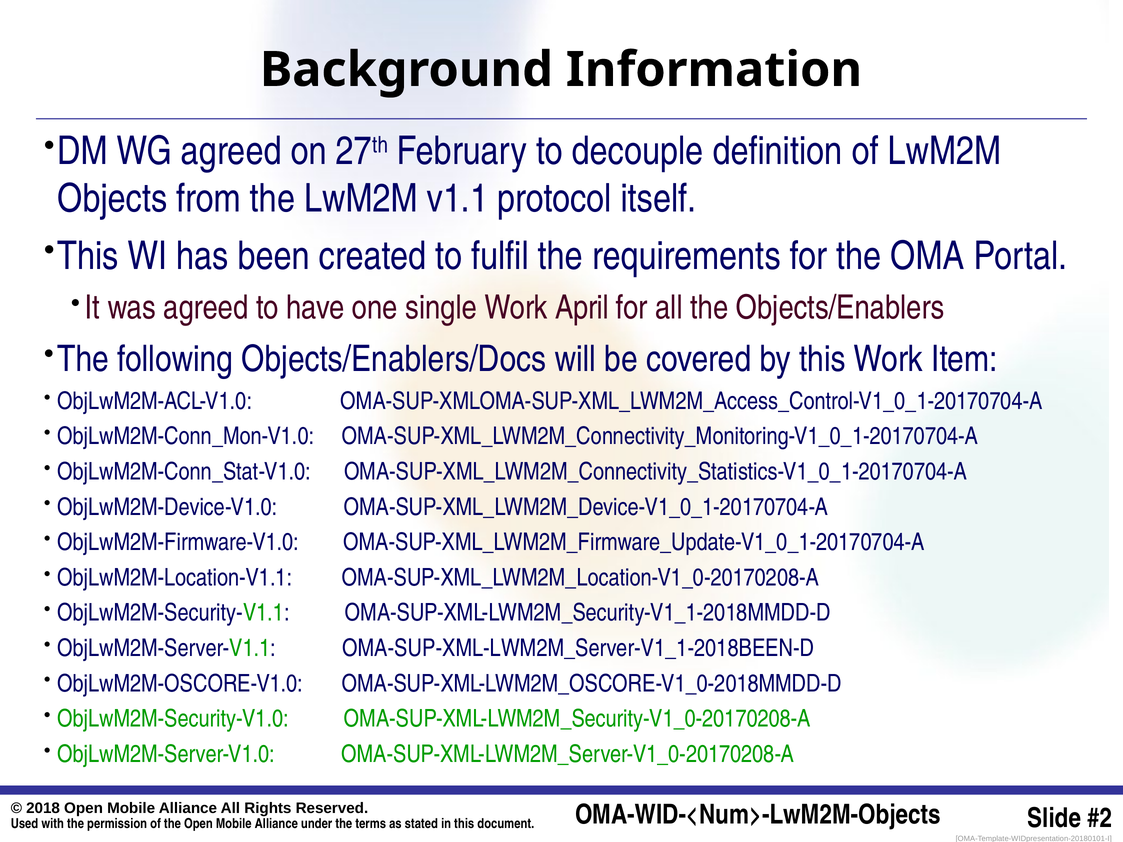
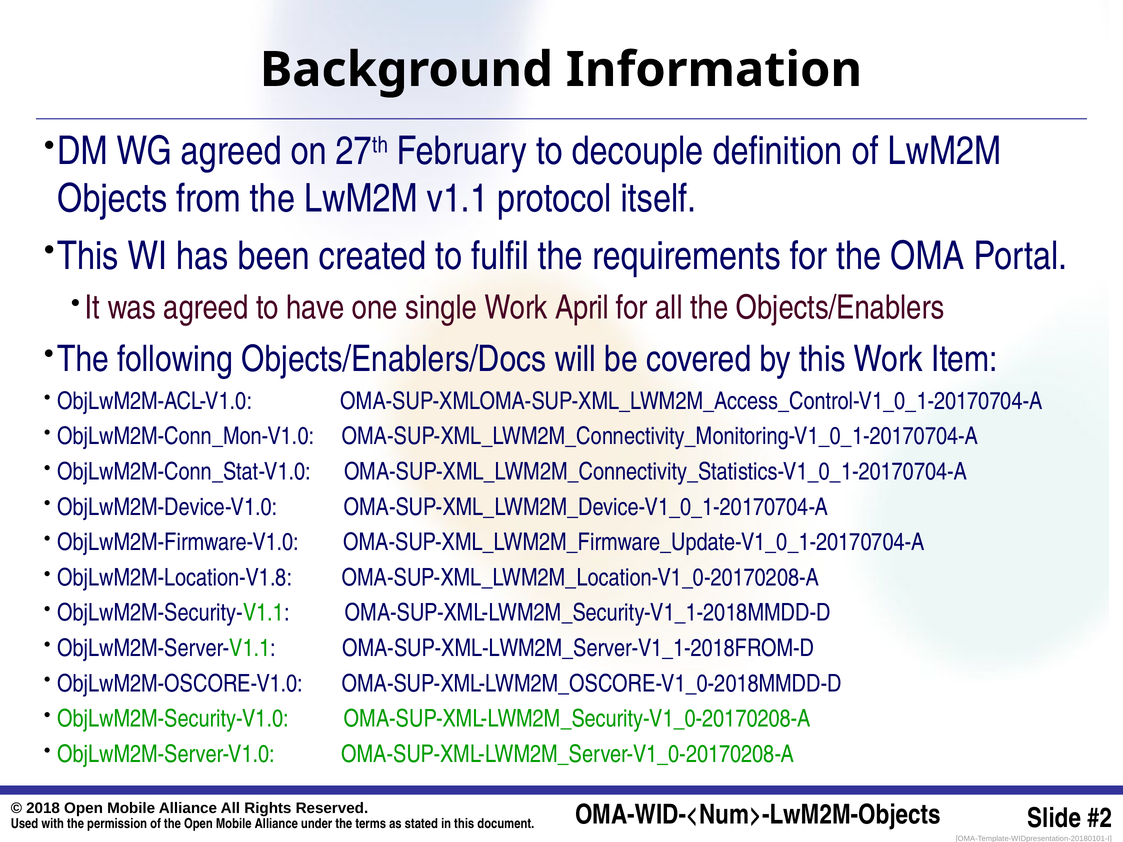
ObjLwM2M-Location-V1.1: ObjLwM2M-Location-V1.1 -> ObjLwM2M-Location-V1.8
OMA-SUP-XML-LWM2M_Server-V1_1-2018BEEN-D: OMA-SUP-XML-LWM2M_Server-V1_1-2018BEEN-D -> OMA-SUP-XML-LWM2M_Server-V1_1-2018FROM-D
